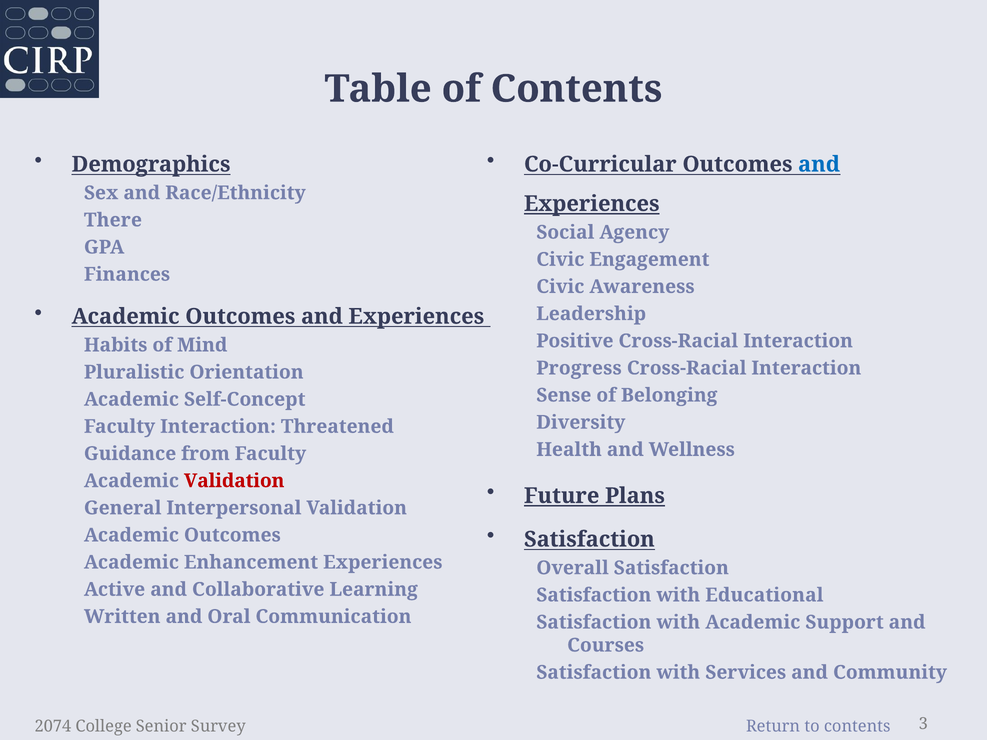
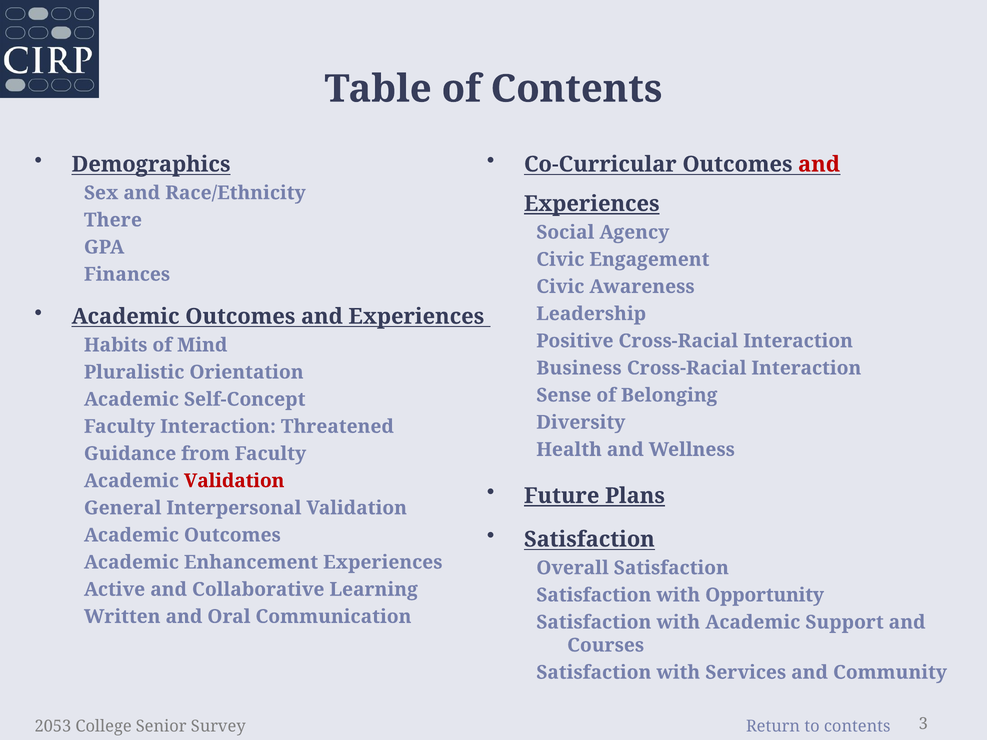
and at (819, 164) colour: blue -> red
Progress: Progress -> Business
Educational: Educational -> Opportunity
2074: 2074 -> 2053
